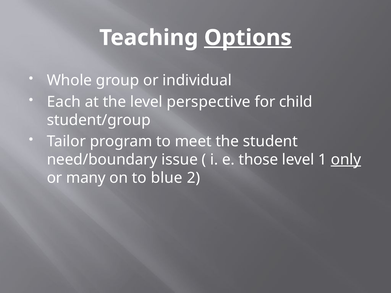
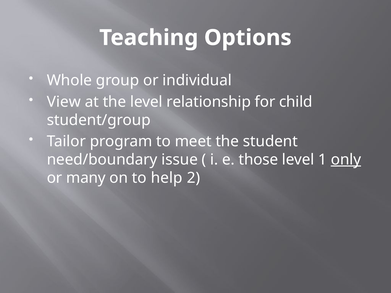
Options underline: present -> none
Each: Each -> View
perspective: perspective -> relationship
blue: blue -> help
